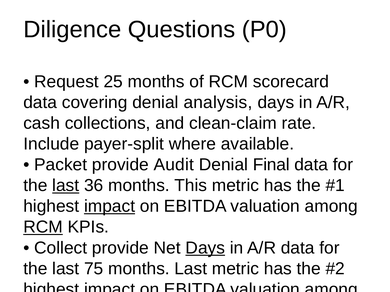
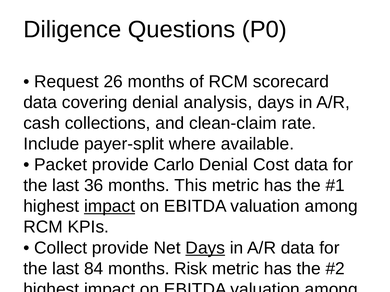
25: 25 -> 26
Audit: Audit -> Carlo
Denial Final: Final -> Cost
last at (66, 186) underline: present -> none
RCM at (43, 227) underline: present -> none
75: 75 -> 84
months Last: Last -> Risk
